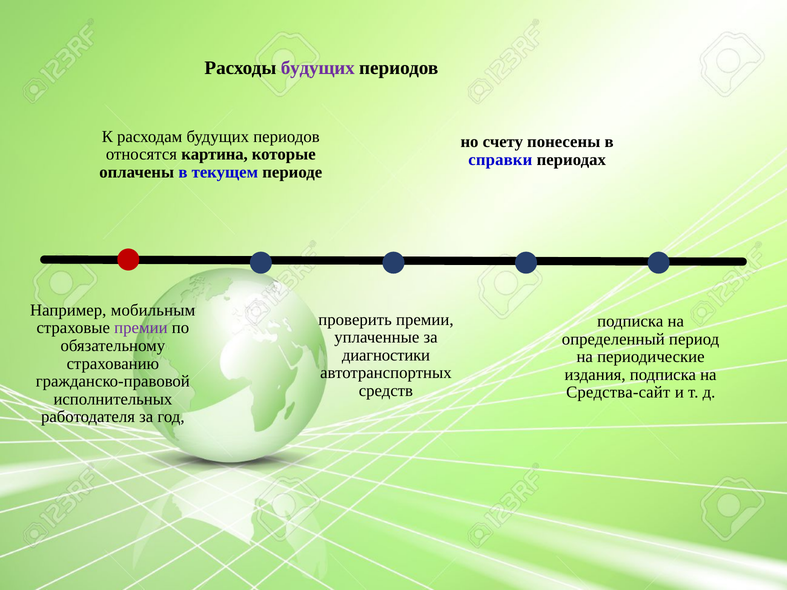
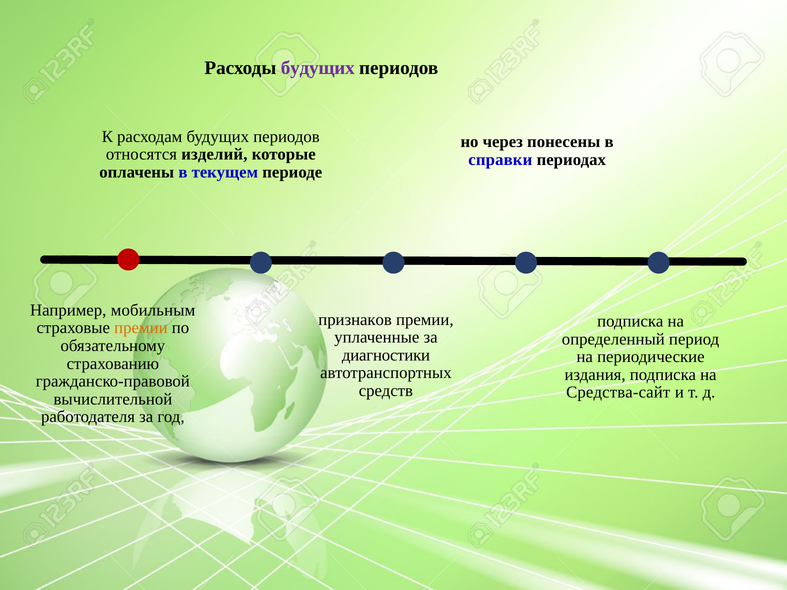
счету: счету -> через
картина: картина -> изделий
проверить: проверить -> признаков
премии at (141, 328) colour: purple -> orange
исполнительных: исполнительных -> вычислительной
